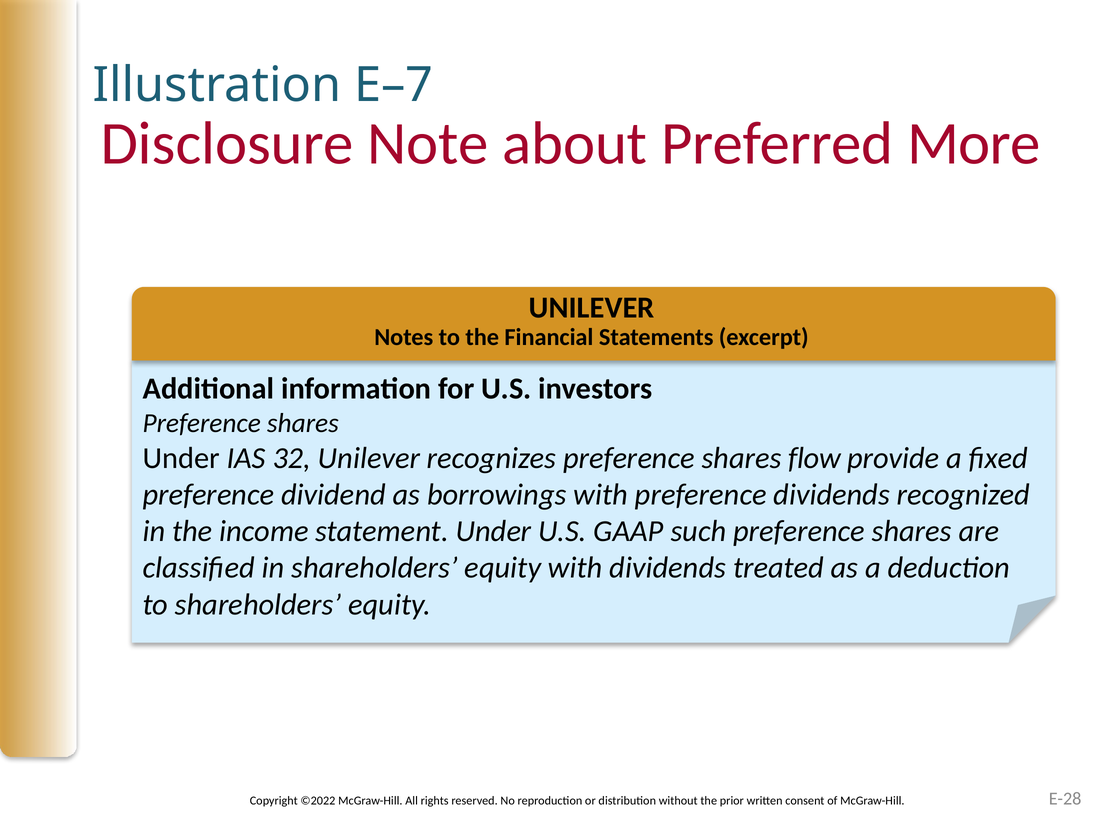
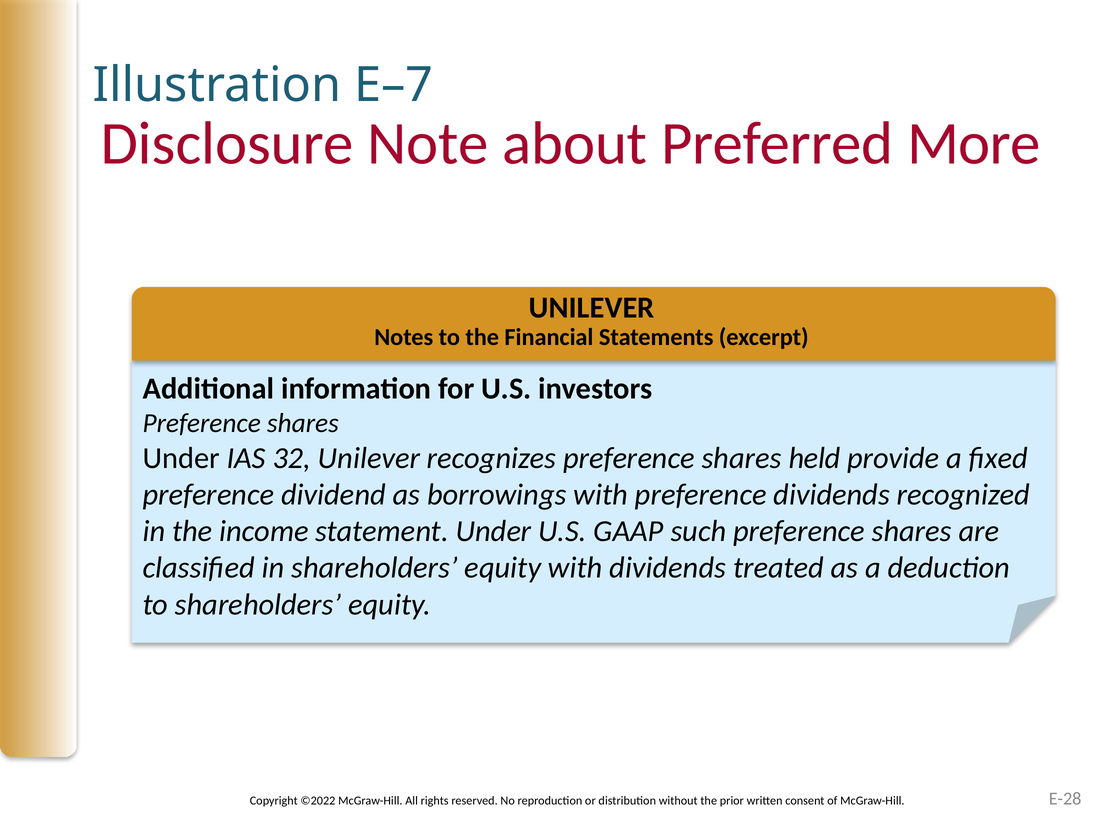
flow: flow -> held
